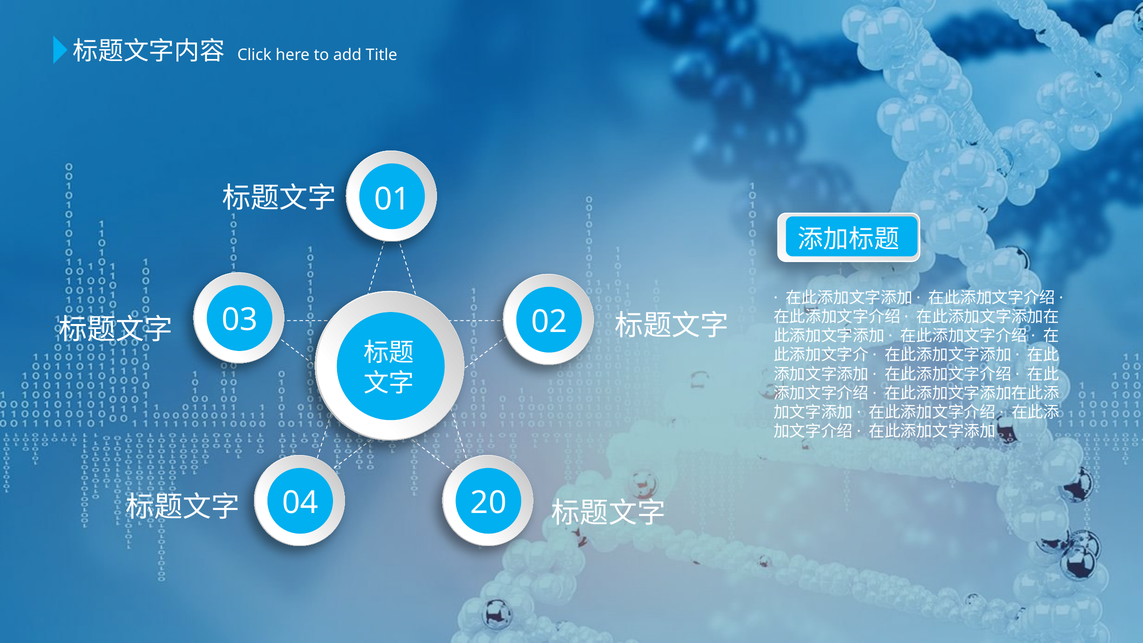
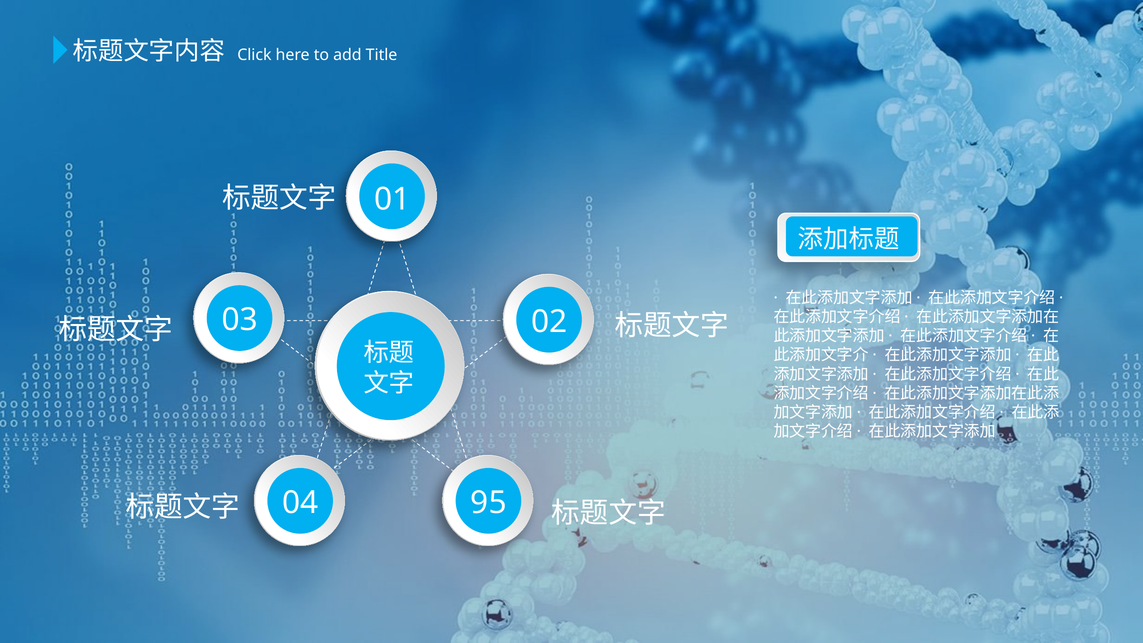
20: 20 -> 95
